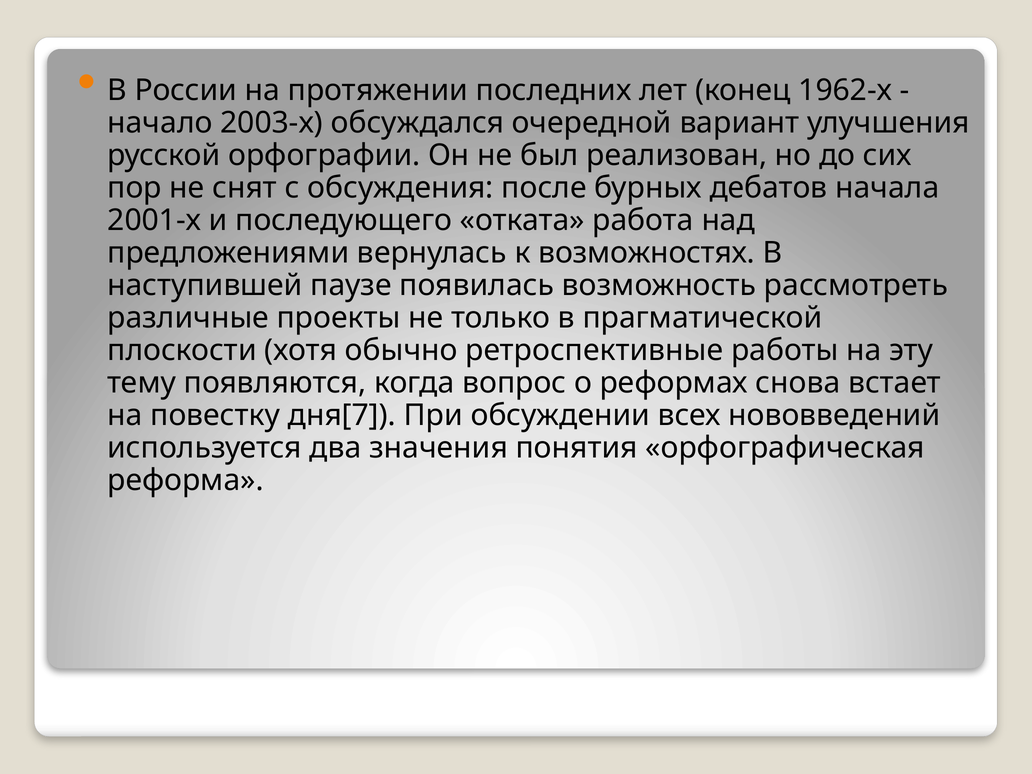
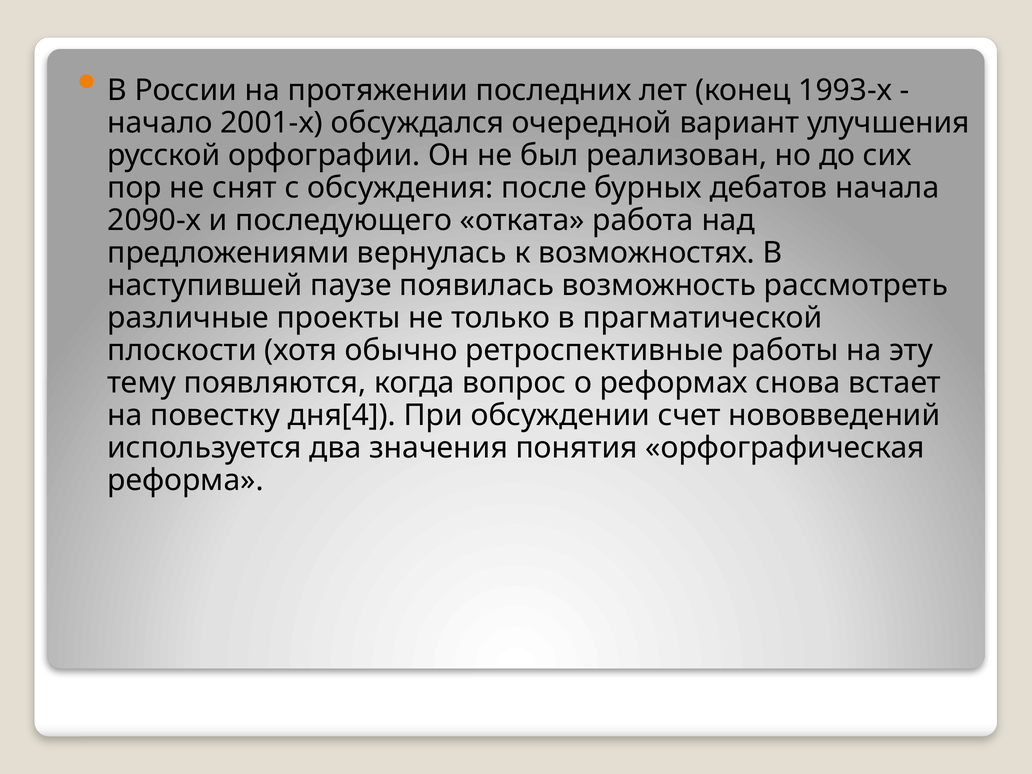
1962-х: 1962-х -> 1993-х
2003-х: 2003-х -> 2001-х
2001-х: 2001-х -> 2090-х
дня[7: дня[7 -> дня[4
всех: всех -> счет
